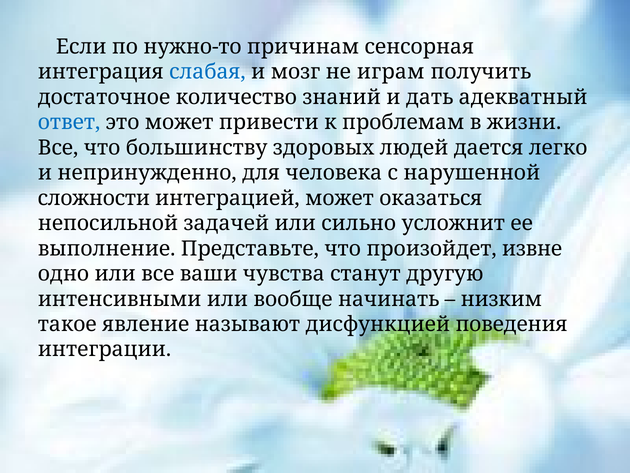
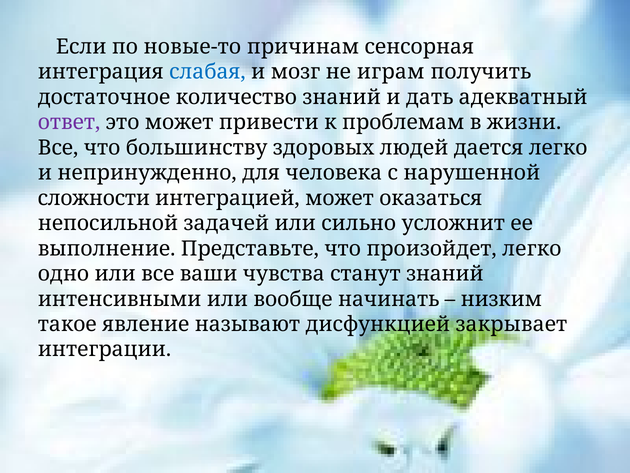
нужно-то: нужно-то -> новые-то
ответ colour: blue -> purple
произойдет извне: извне -> легко
станут другую: другую -> знаний
поведения: поведения -> закрывает
